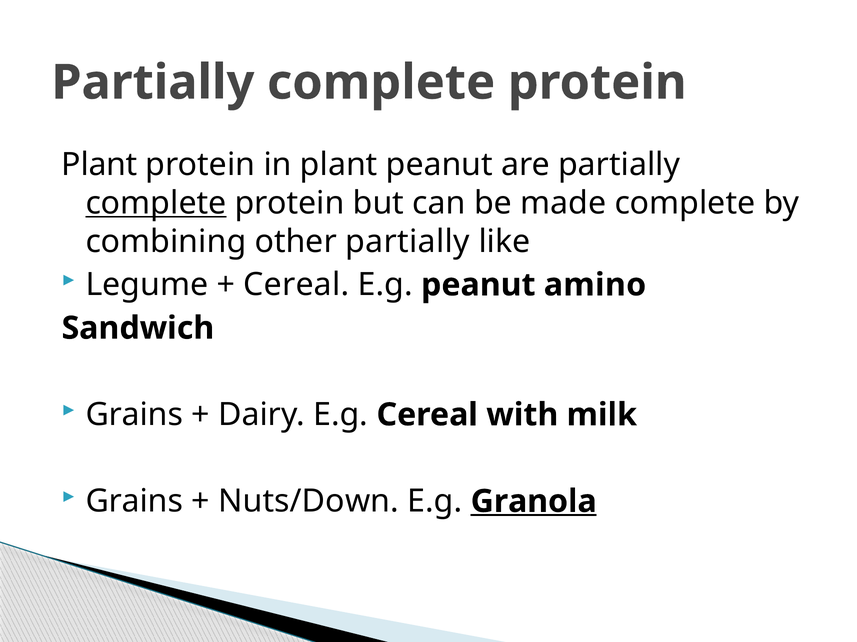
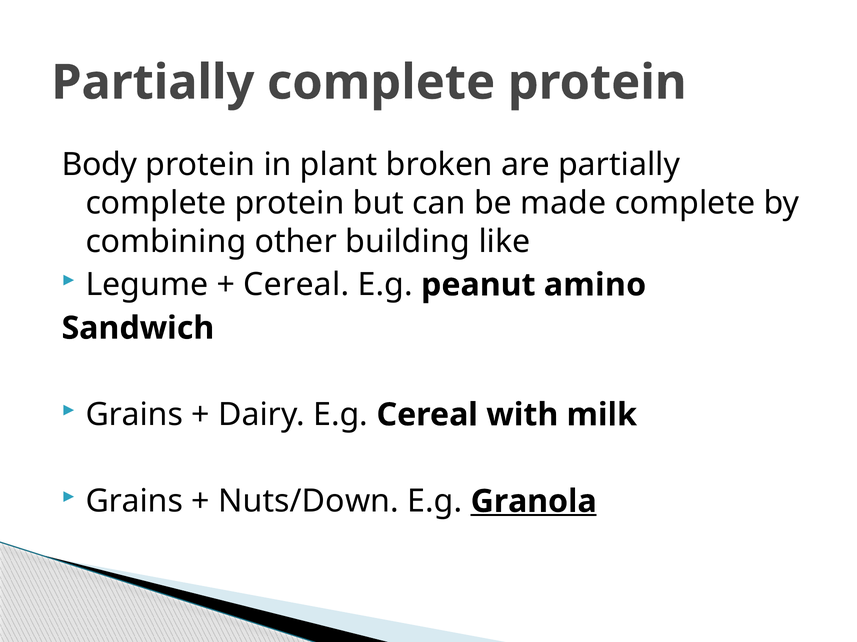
Plant at (99, 165): Plant -> Body
plant peanut: peanut -> broken
complete at (156, 203) underline: present -> none
other partially: partially -> building
